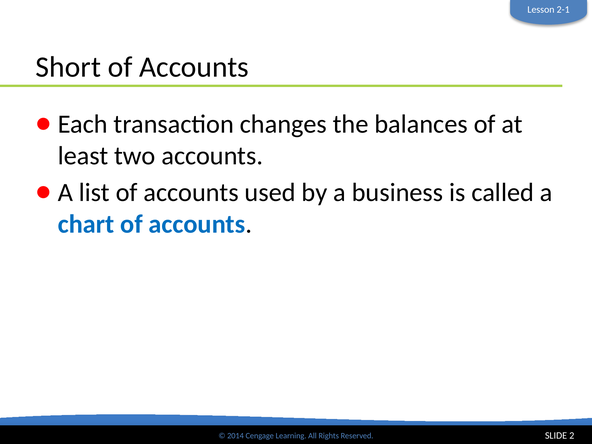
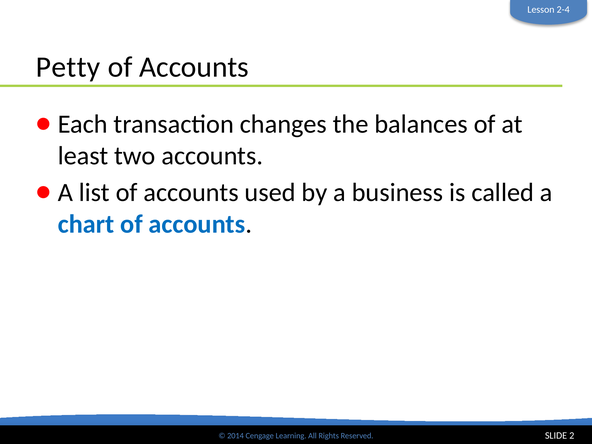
2-1: 2-1 -> 2-4
Short: Short -> Petty
